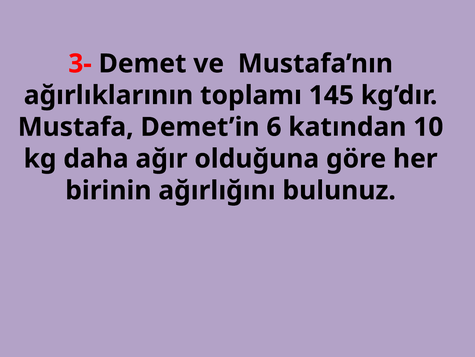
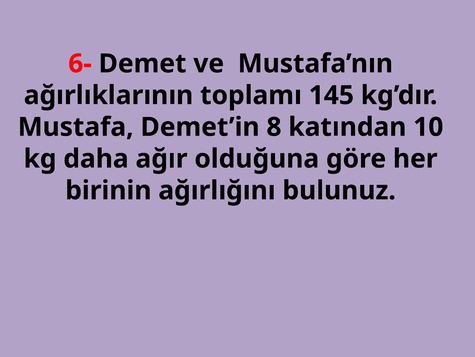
3-: 3- -> 6-
6: 6 -> 8
